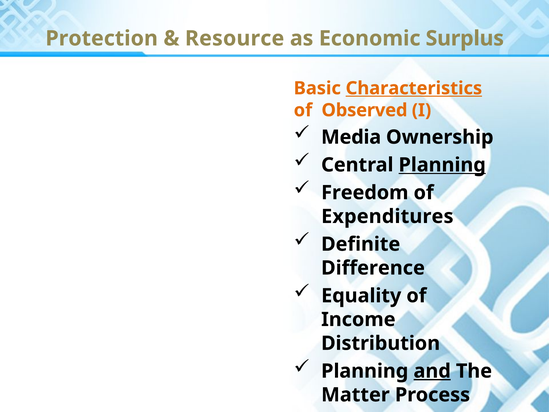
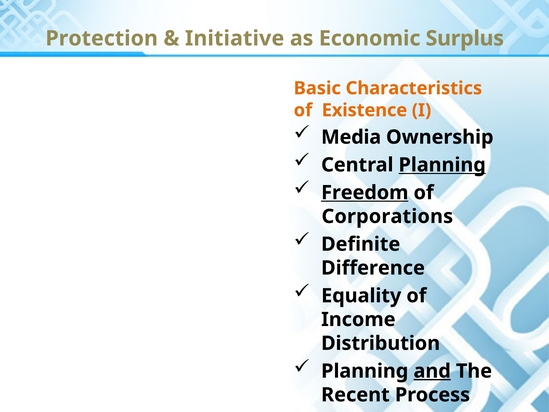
Resource: Resource -> Initiative
Characteristics underline: present -> none
Observed: Observed -> Existence
Freedom underline: none -> present
Expenditures: Expenditures -> Corporations
Matter: Matter -> Recent
